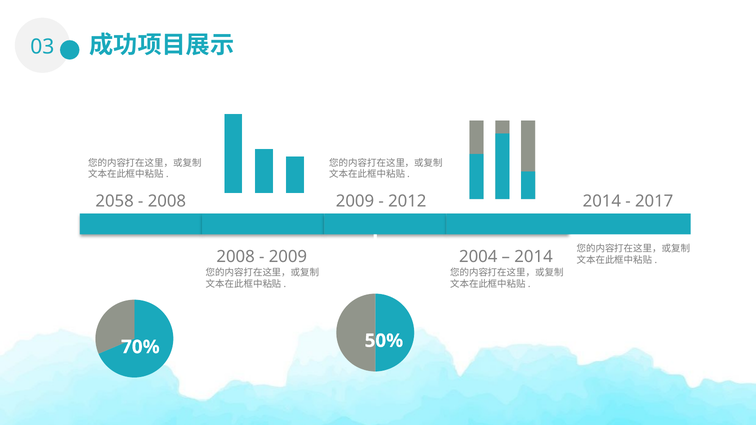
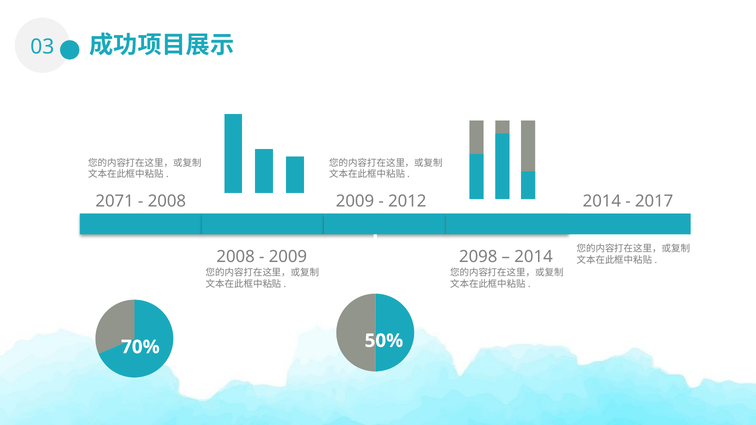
2058: 2058 -> 2071
2004: 2004 -> 2098
